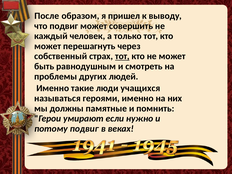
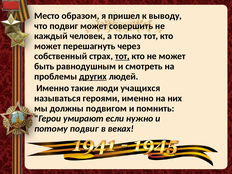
После: После -> Место
других underline: none -> present
памятные: памятные -> подвигом
